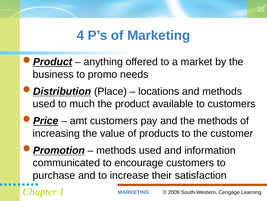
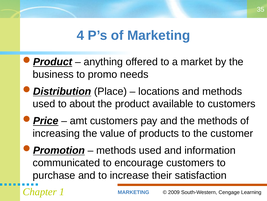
much: much -> about
